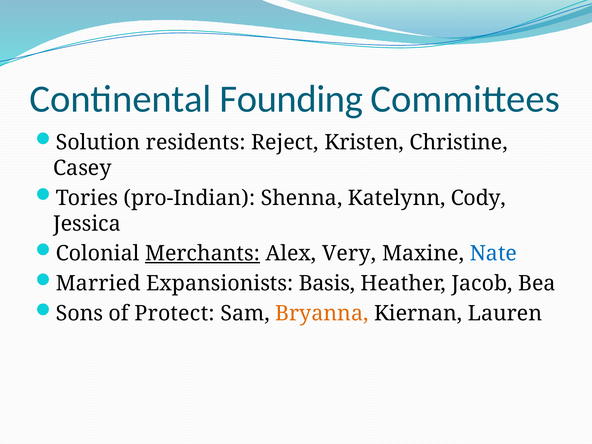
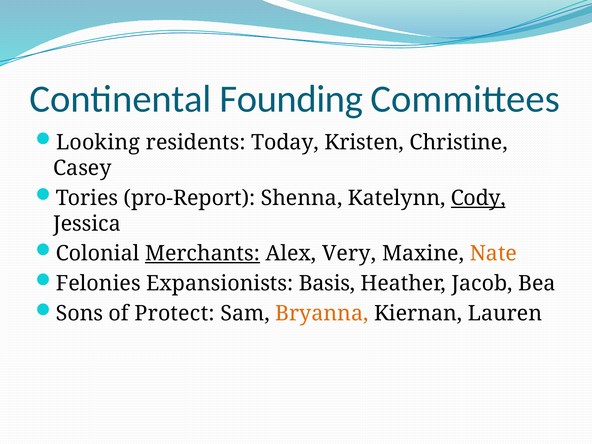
Solution: Solution -> Looking
Reject: Reject -> Today
pro-Indian: pro-Indian -> pro-Report
Cody underline: none -> present
Nate colour: blue -> orange
Married: Married -> Felonies
